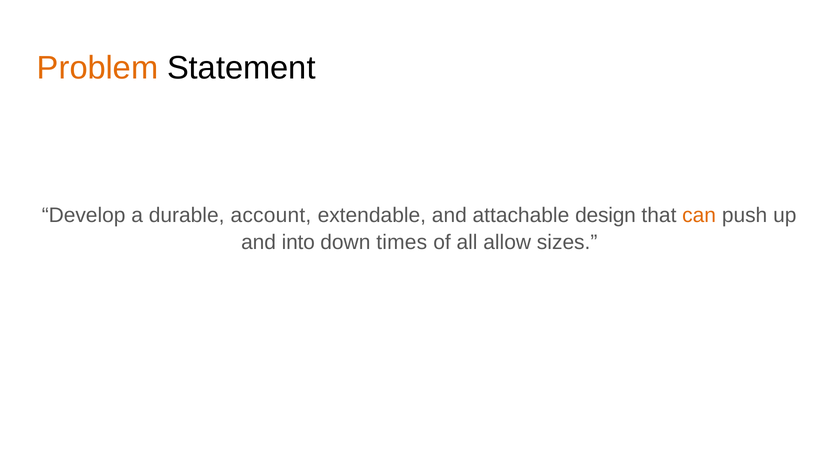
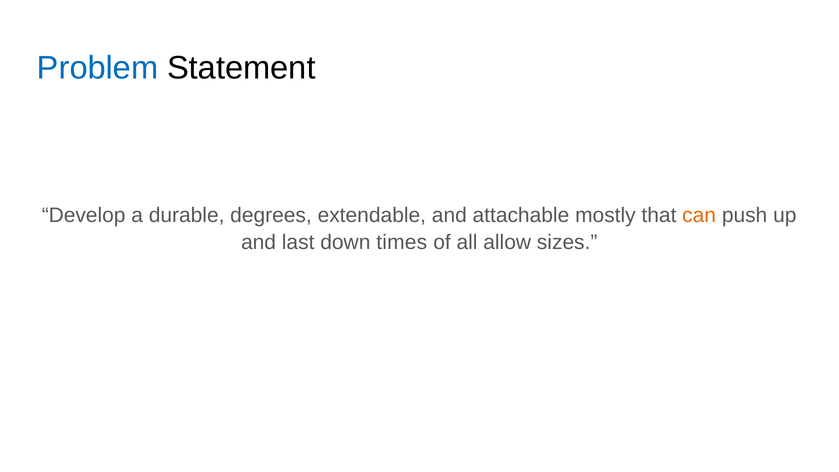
Problem colour: orange -> blue
account: account -> degrees
design: design -> mostly
into: into -> last
